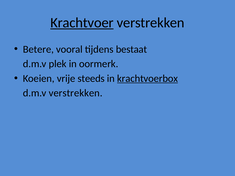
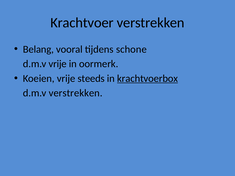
Krachtvoer underline: present -> none
Betere: Betere -> Belang
bestaat: bestaat -> schone
d.m.v plek: plek -> vrije
